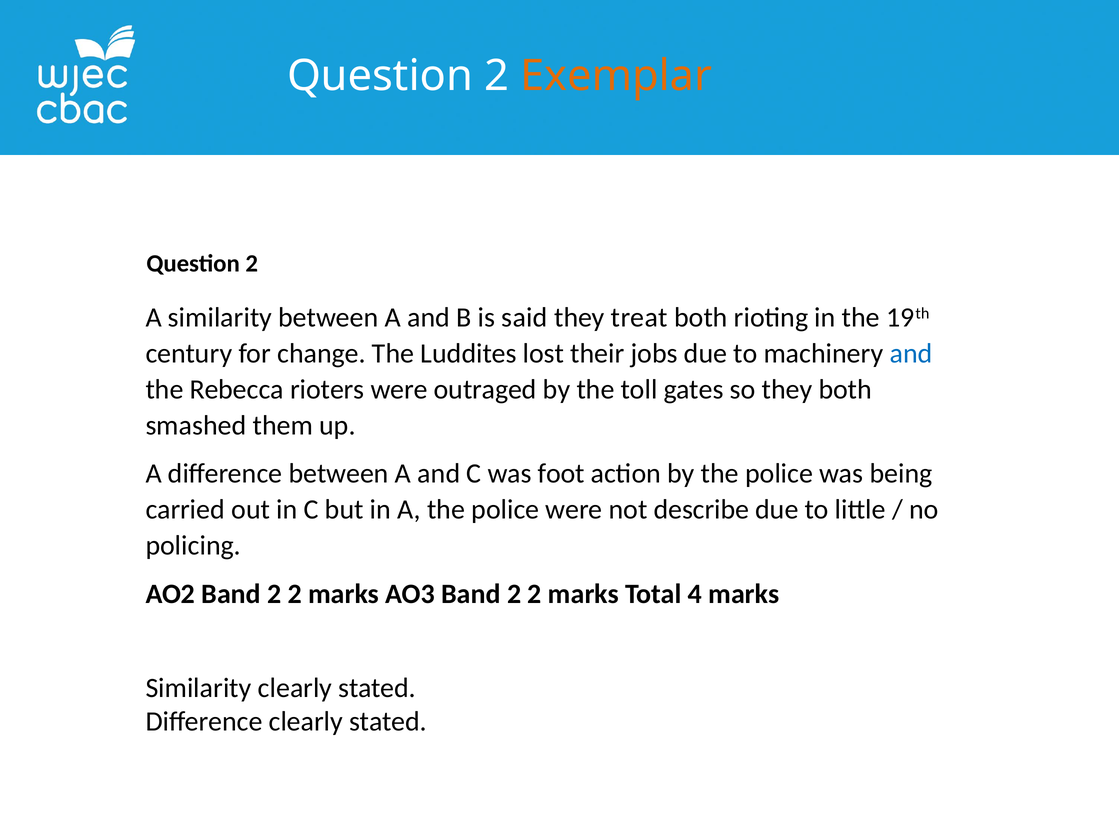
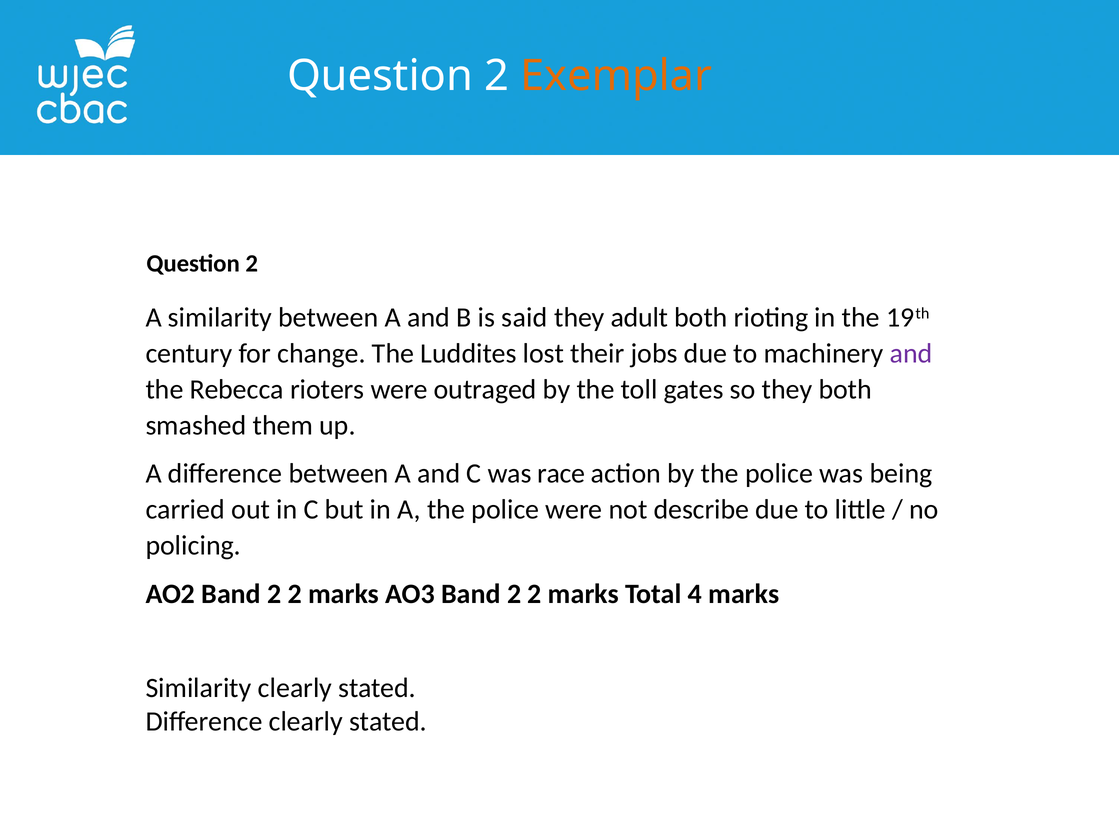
treat: treat -> adult
and at (911, 354) colour: blue -> purple
foot: foot -> race
